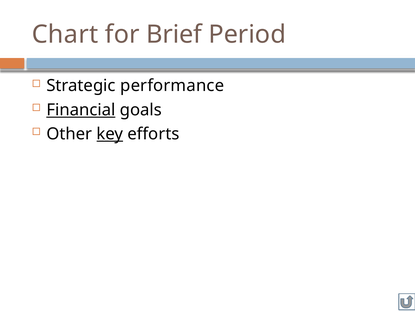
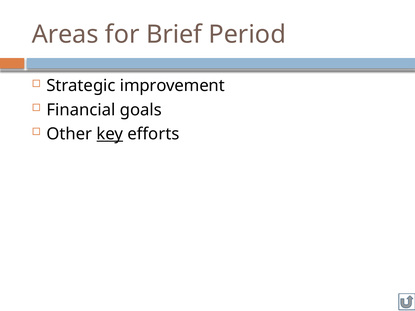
Chart: Chart -> Areas
performance: performance -> improvement
Financial underline: present -> none
